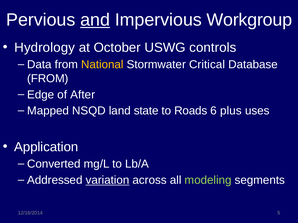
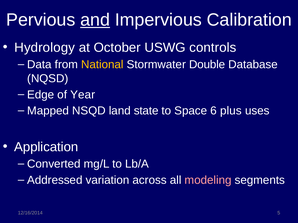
Workgroup: Workgroup -> Calibration
Critical: Critical -> Double
FROM at (48, 79): FROM -> NQSD
After: After -> Year
Roads: Roads -> Space
variation underline: present -> none
modeling colour: light green -> pink
